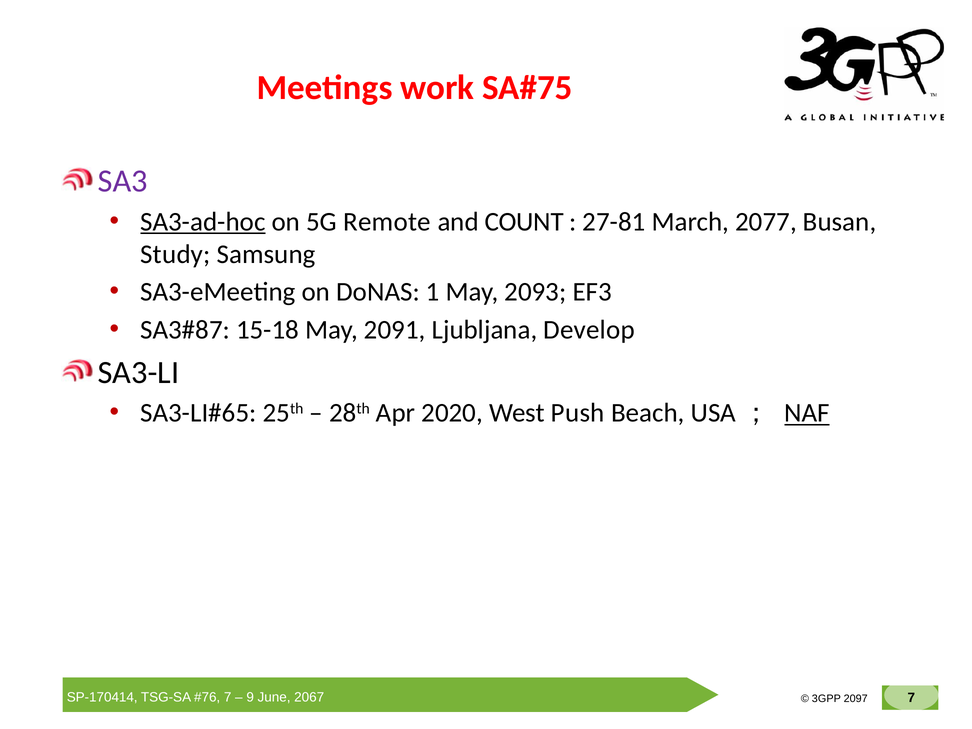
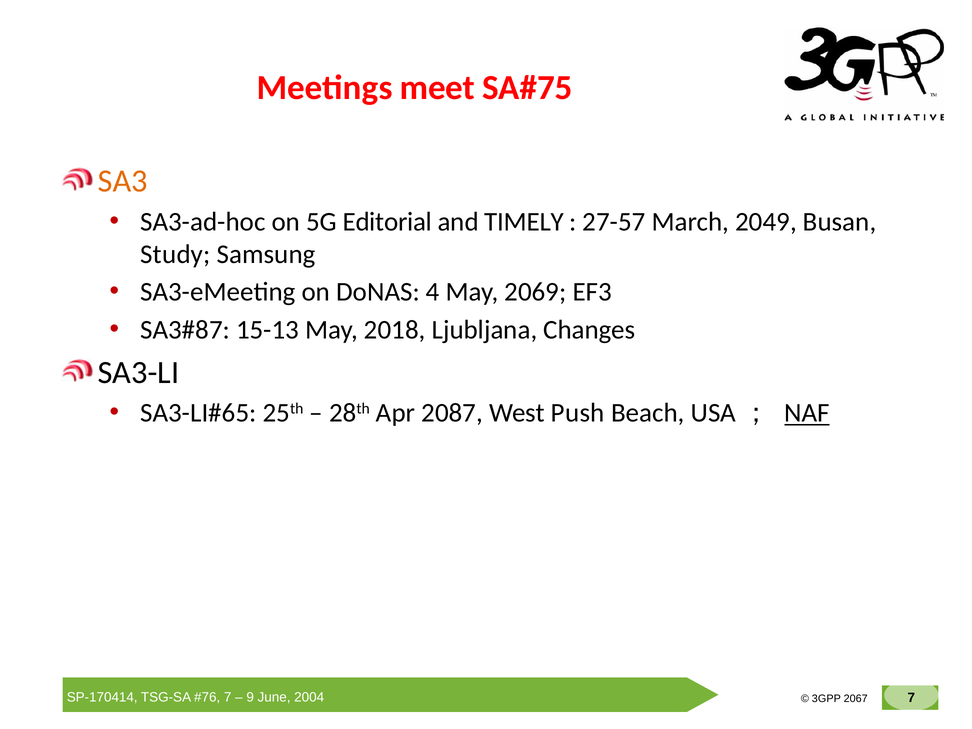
work: work -> meet
SA3 colour: purple -> orange
SA3-ad-hoc underline: present -> none
Remote: Remote -> Editorial
COUNT: COUNT -> TIMELY
27-81: 27-81 -> 27-57
2077: 2077 -> 2049
1: 1 -> 4
2093: 2093 -> 2069
15-18: 15-18 -> 15-13
2091: 2091 -> 2018
Develop: Develop -> Changes
2020: 2020 -> 2087
2067: 2067 -> 2004
2097: 2097 -> 2067
